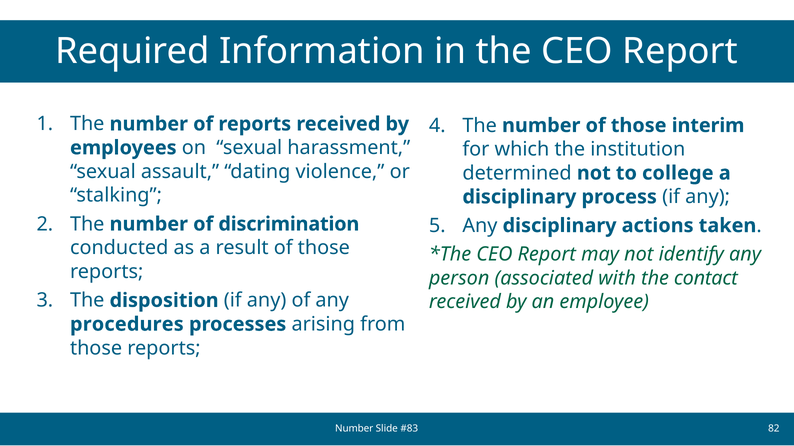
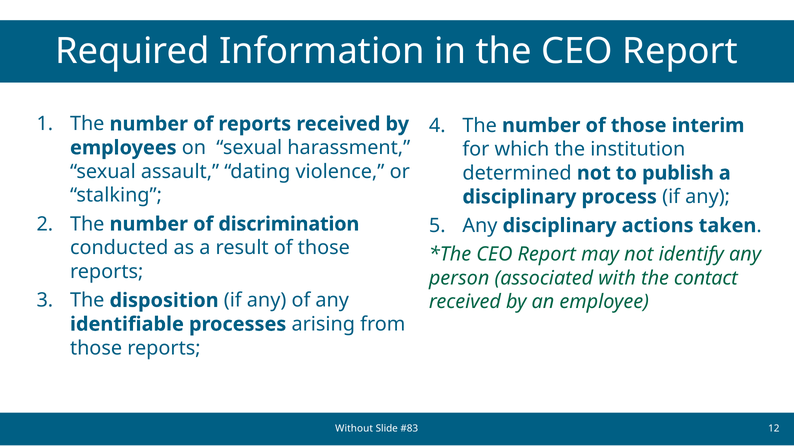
college: college -> publish
procedures: procedures -> identifiable
Number at (354, 429): Number -> Without
82: 82 -> 12
